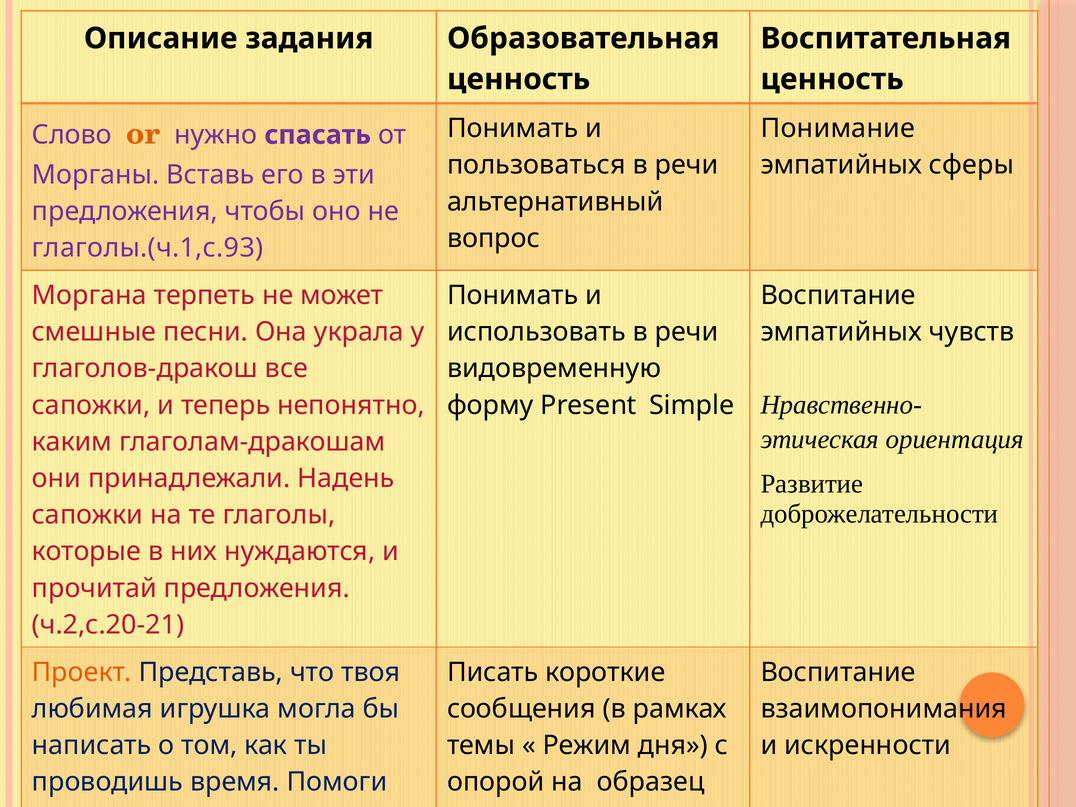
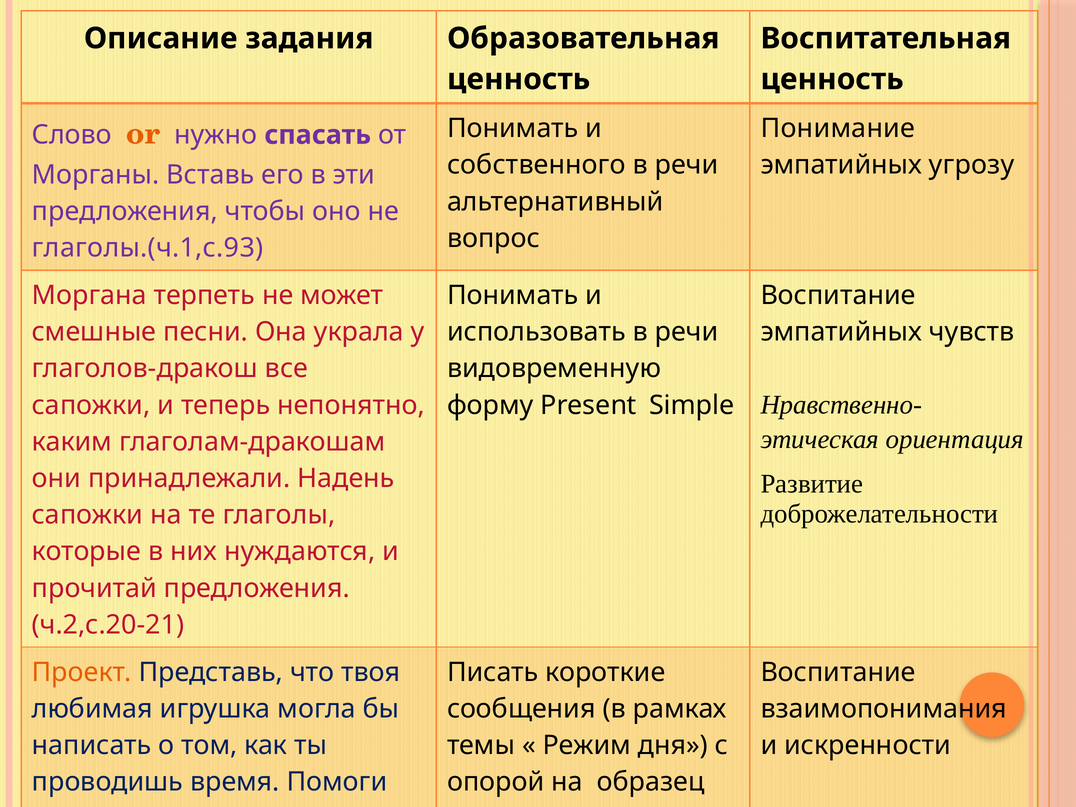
пользоваться: пользоваться -> собственного
сферы: сферы -> угрозу
